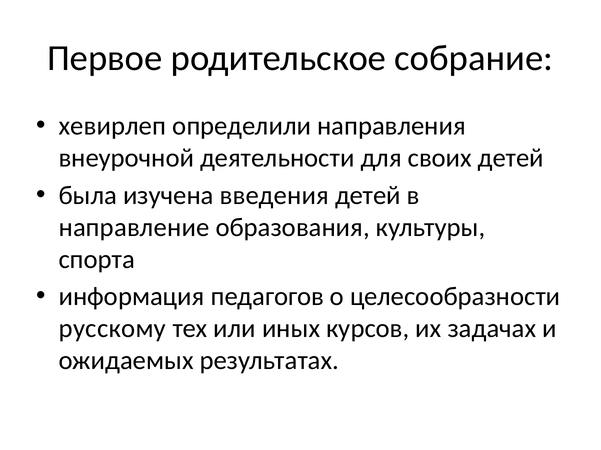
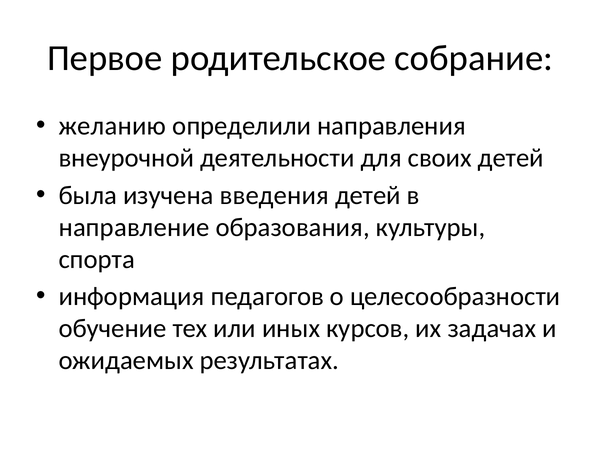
хевирлеп: хевирлеп -> желанию
русскому: русскому -> обучение
